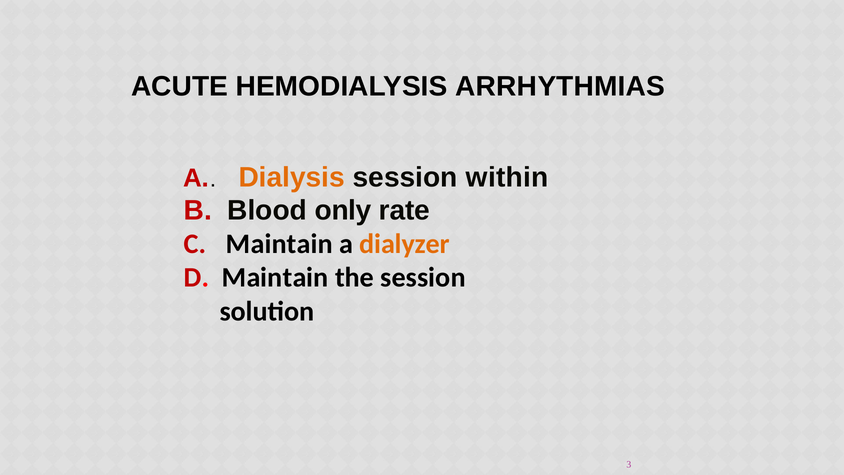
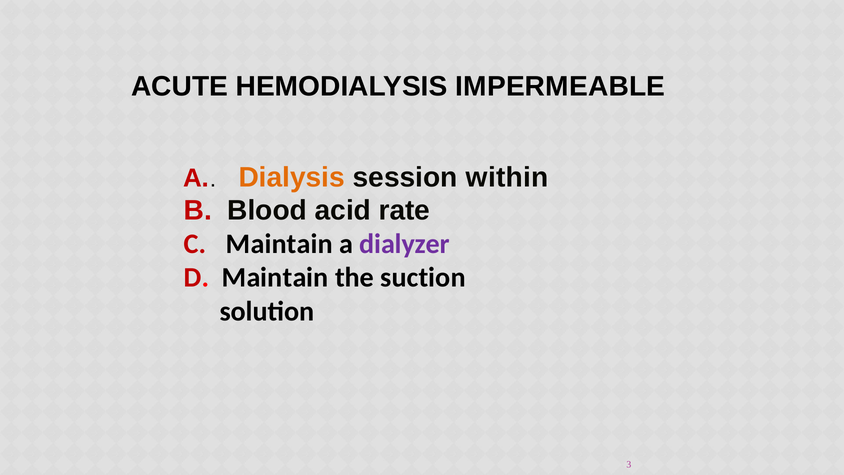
ARRHYTHMIAS: ARRHYTHMIAS -> IMPERMEABLE
only: only -> acid
dialyzer colour: orange -> purple
the session: session -> suction
